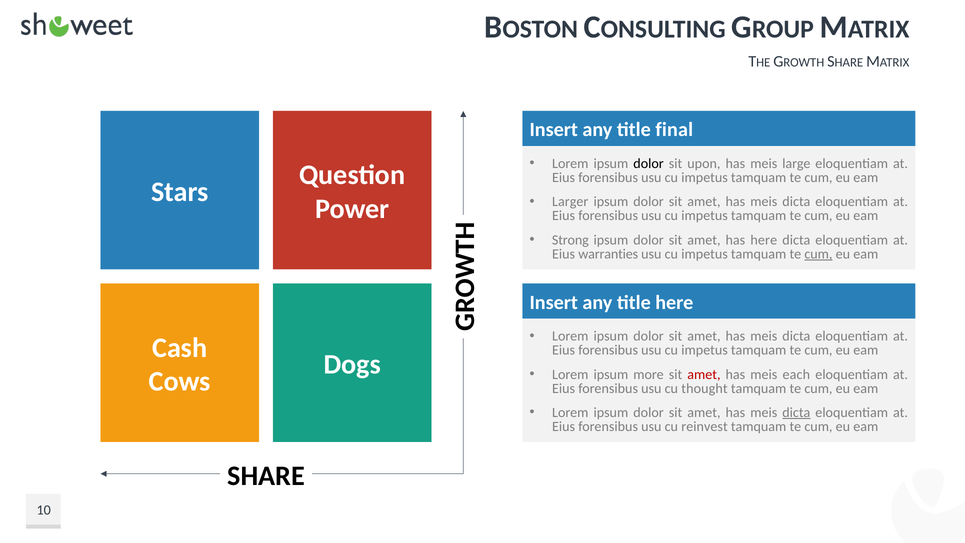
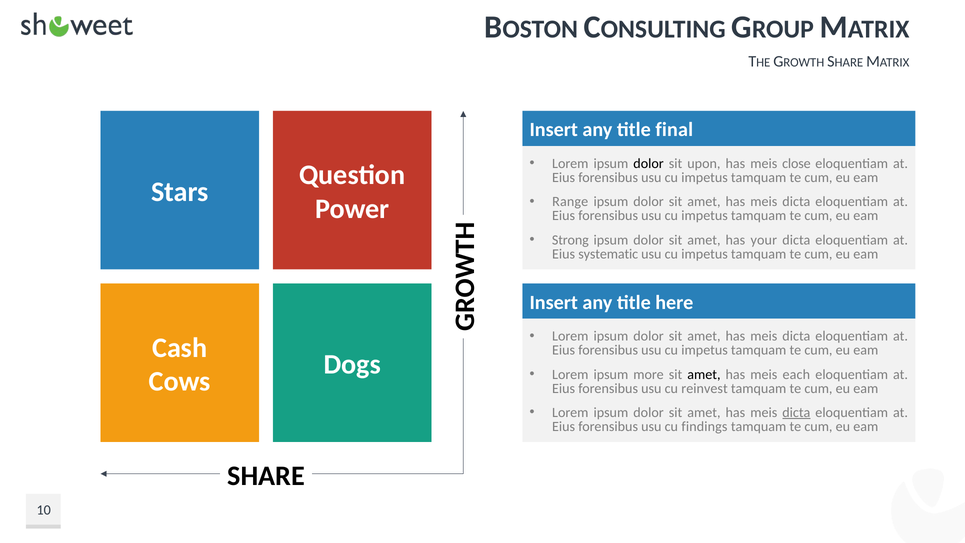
large: large -> close
Larger: Larger -> Range
has here: here -> your
warranties: warranties -> systematic
cum at (818, 254) underline: present -> none
amet at (704, 374) colour: red -> black
thought: thought -> reinvest
reinvest: reinvest -> findings
